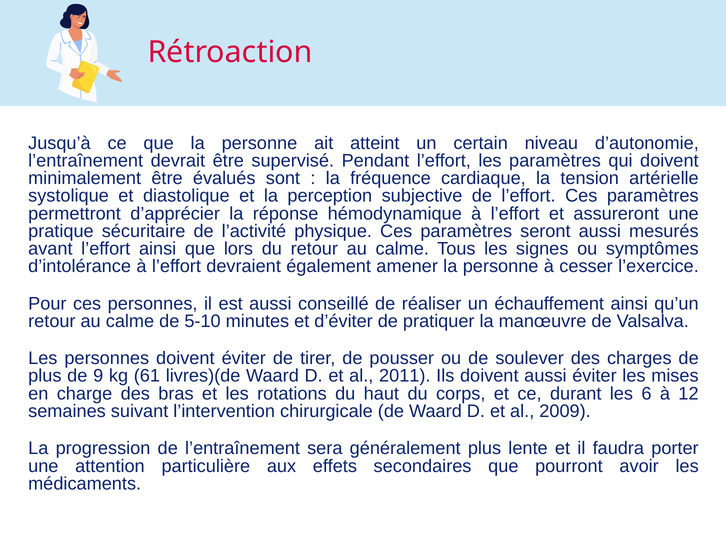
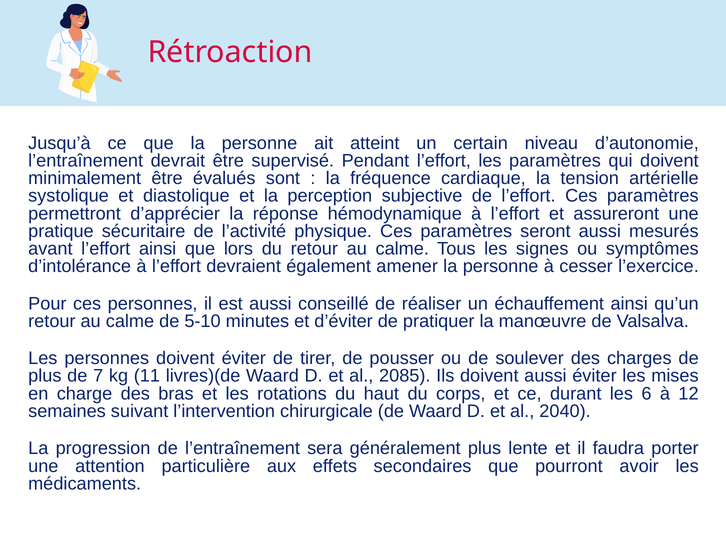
9: 9 -> 7
61: 61 -> 11
2011: 2011 -> 2085
2009: 2009 -> 2040
